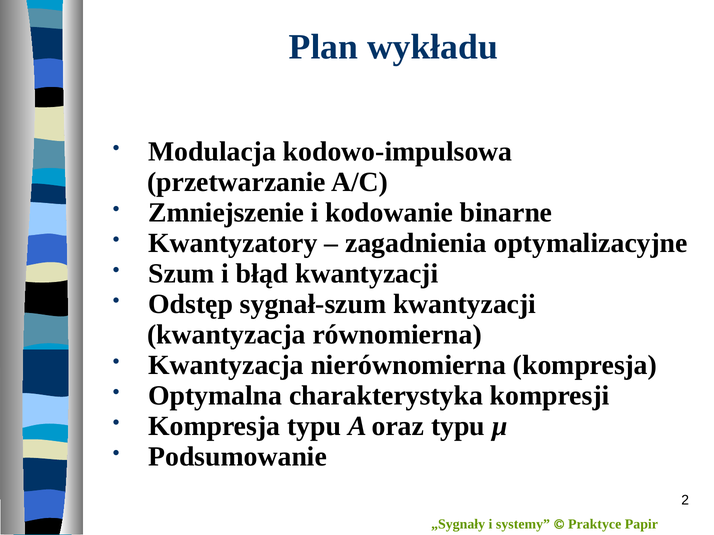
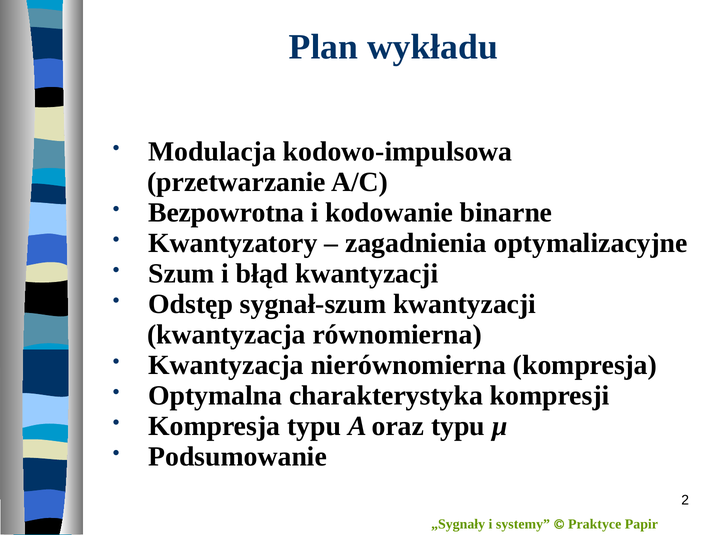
Zmniejszenie: Zmniejszenie -> Bezpowrotna
